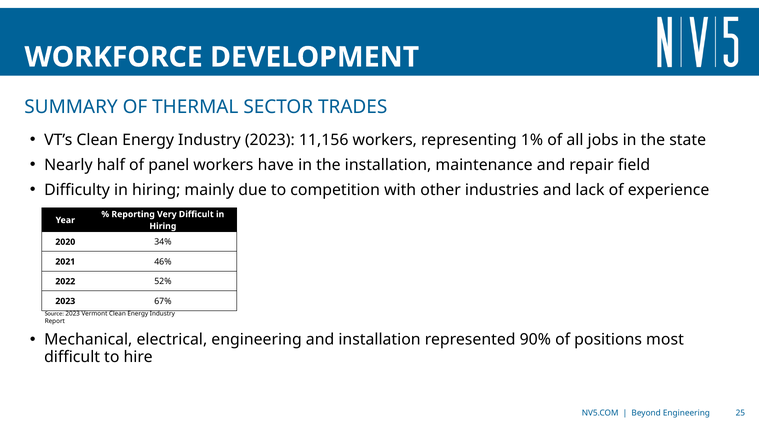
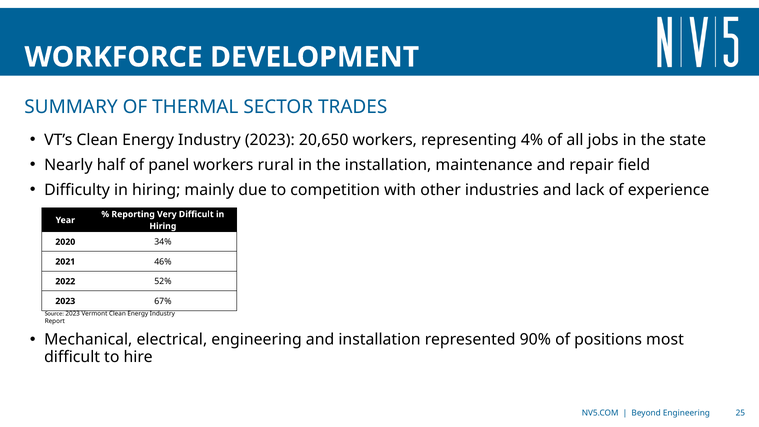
11,156: 11,156 -> 20,650
1%: 1% -> 4%
have: have -> rural
